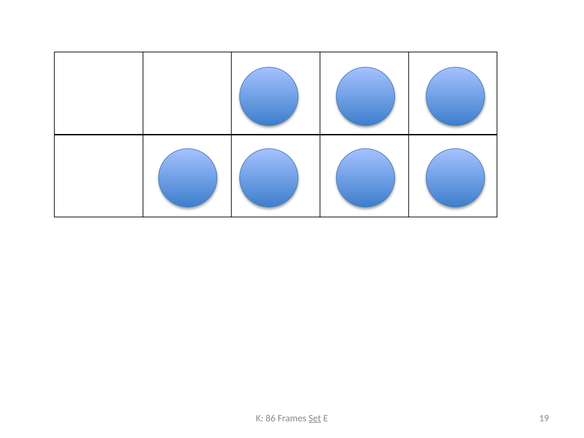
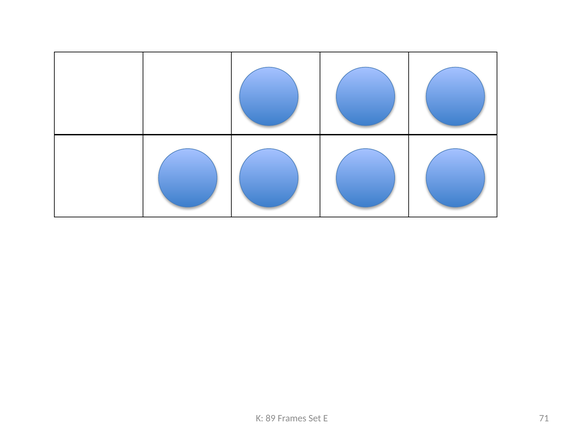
86: 86 -> 89
Set underline: present -> none
19: 19 -> 71
